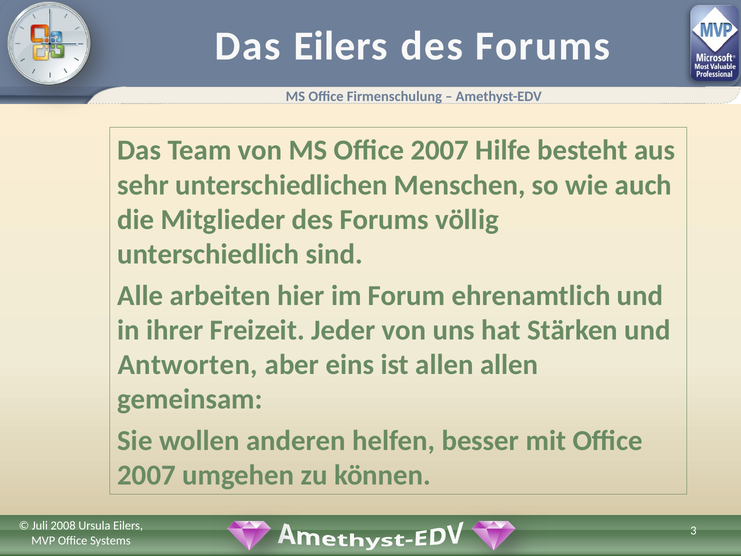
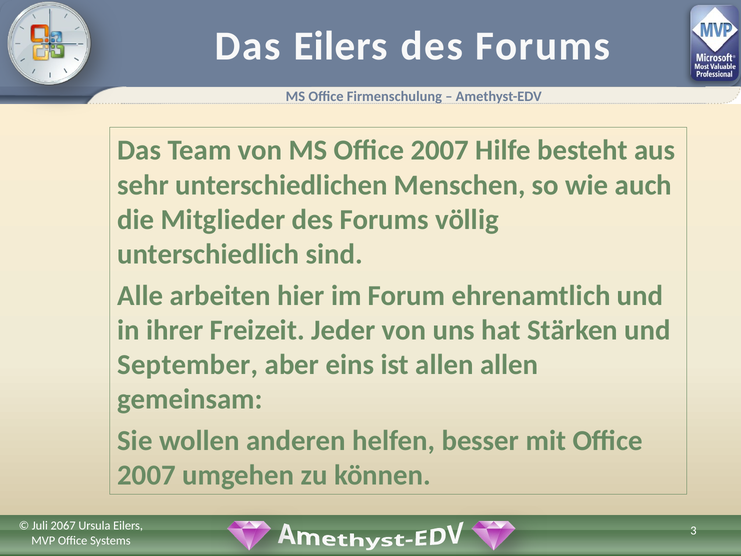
Antworten: Antworten -> September
2008: 2008 -> 2067
